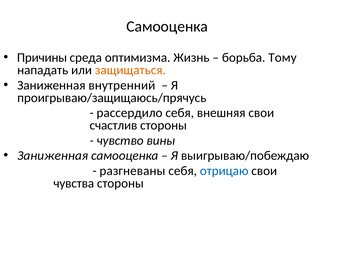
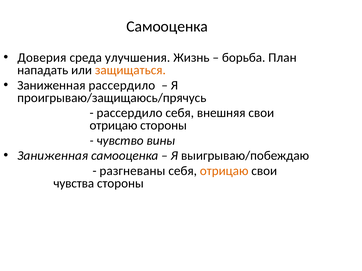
Причины: Причины -> Доверия
оптимизма: оптимизма -> улучшения
Тому: Тому -> План
Заниженная внутренний: внутренний -> рассердило
счастлив at (113, 126): счастлив -> отрицаю
отрицаю at (224, 171) colour: blue -> orange
